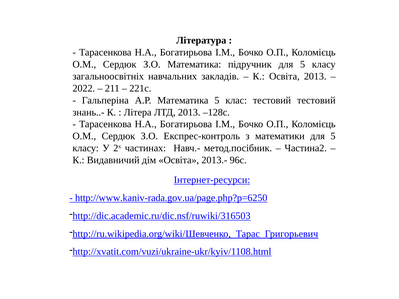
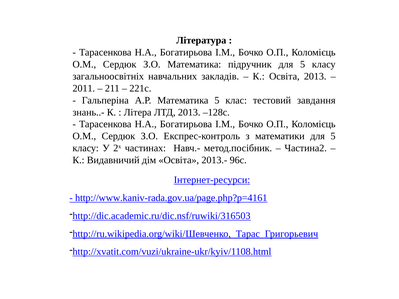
2022: 2022 -> 2011
тестовий тестовий: тестовий -> завдання
http://www.kaniv-rada.gov.ua/page.php?p=6250: http://www.kaniv-rada.gov.ua/page.php?p=6250 -> http://www.kaniv-rada.gov.ua/page.php?p=4161
